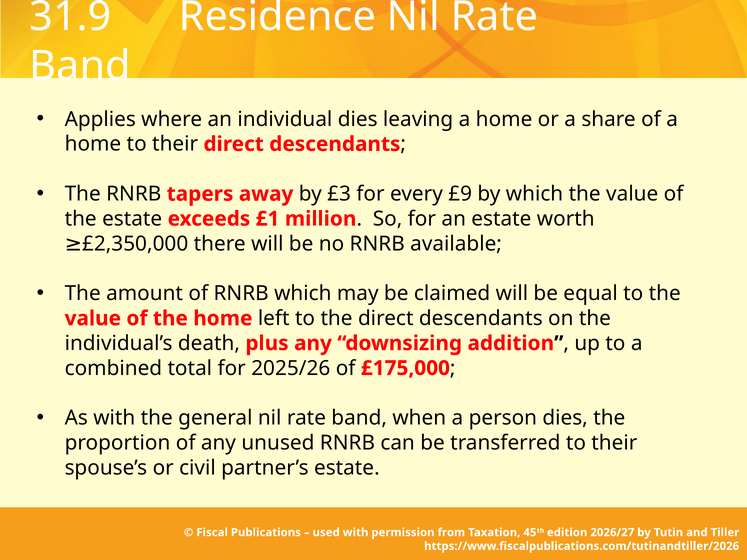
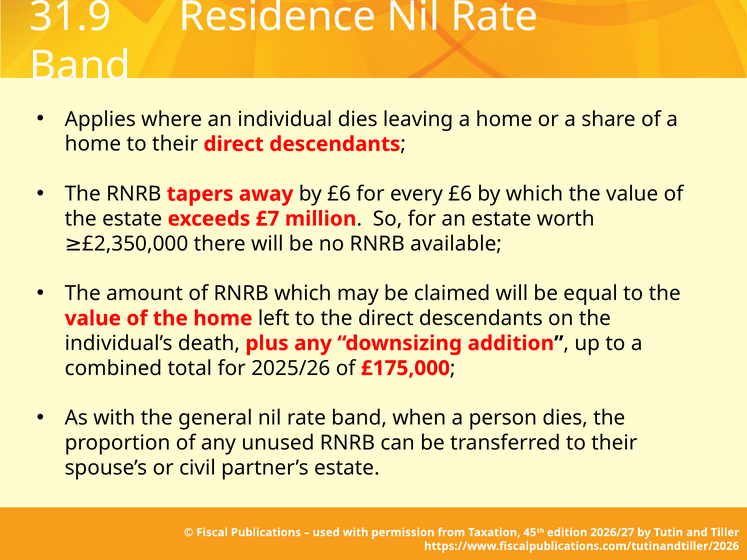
by £3: £3 -> £6
every £9: £9 -> £6
£1: £1 -> £7
